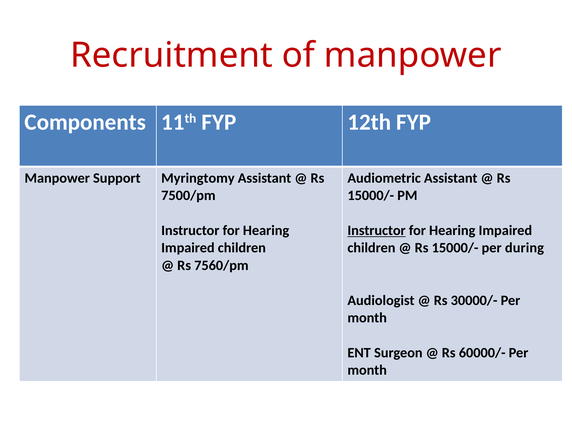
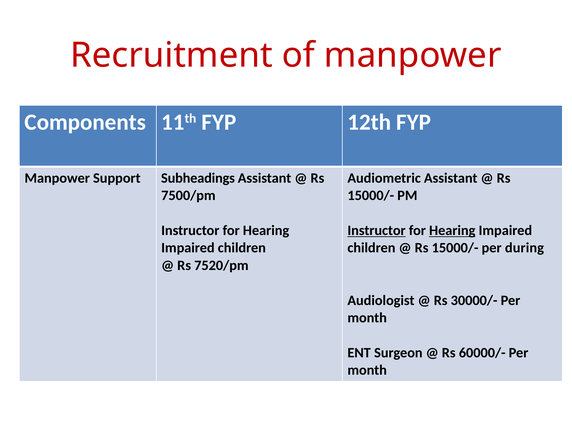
Myringtomy: Myringtomy -> Subheadings
Hearing at (452, 230) underline: none -> present
7560/pm: 7560/pm -> 7520/pm
